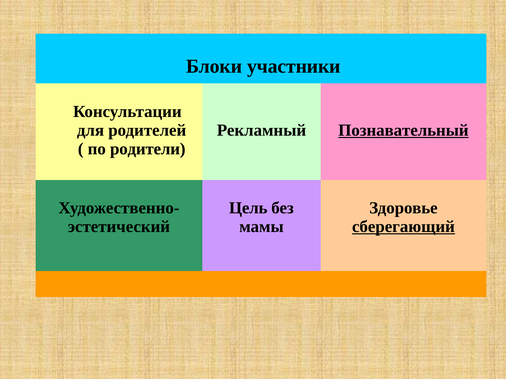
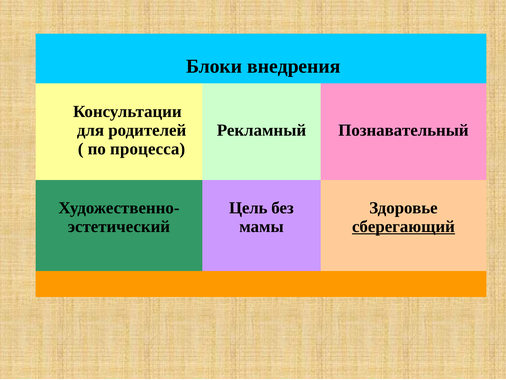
участники: участники -> внедрения
Познавательный underline: present -> none
родители: родители -> процесса
